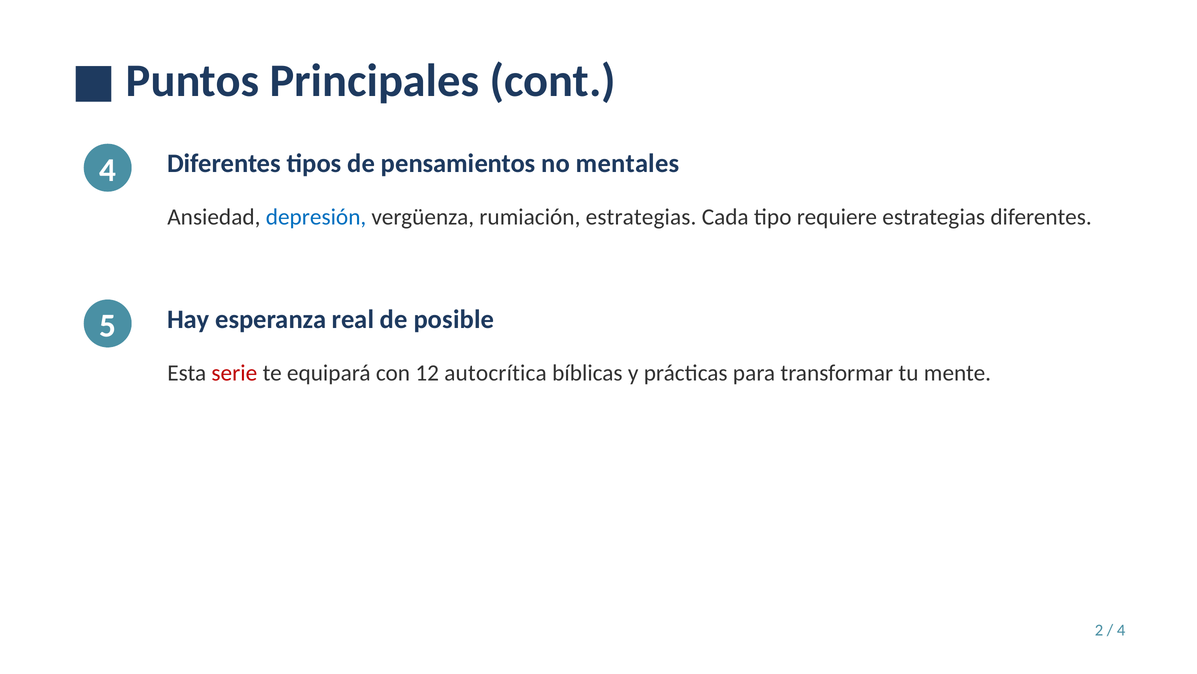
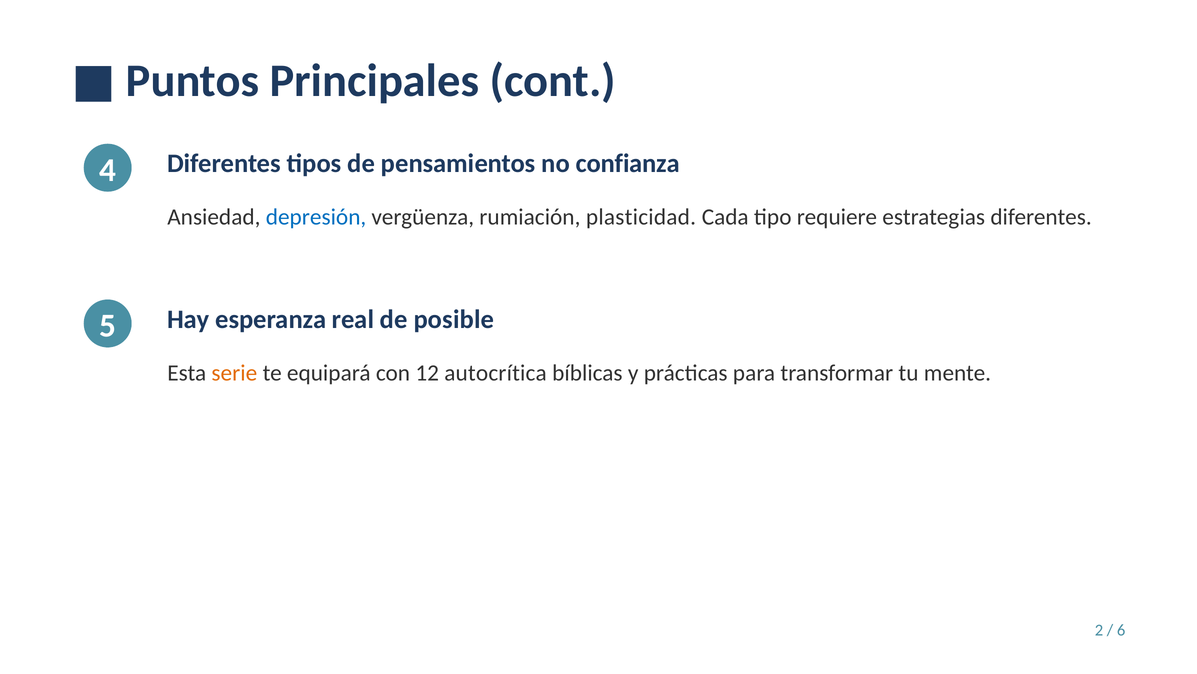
mentales: mentales -> confianza
rumiación estrategias: estrategias -> plasticidad
serie colour: red -> orange
4 at (1121, 630): 4 -> 6
